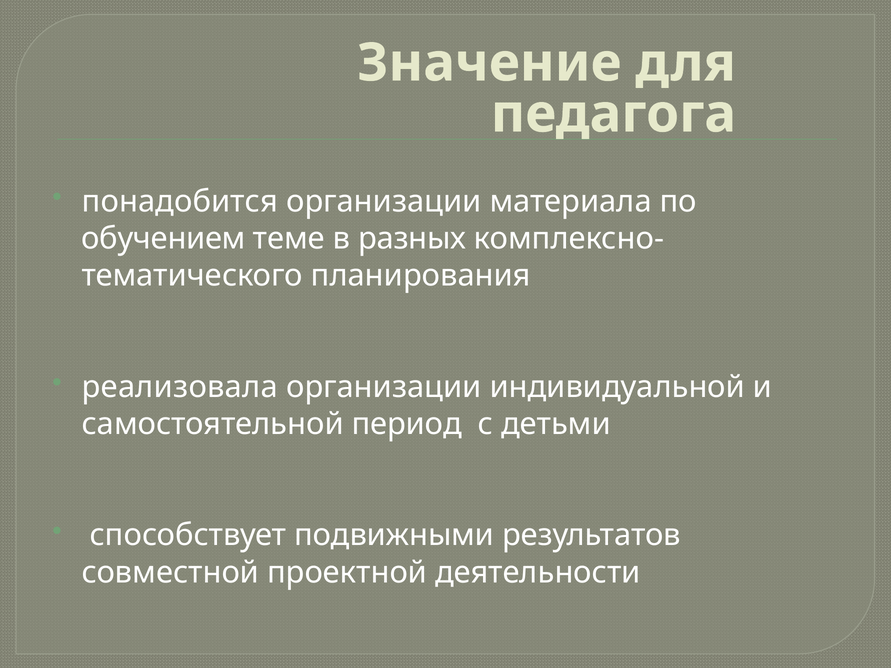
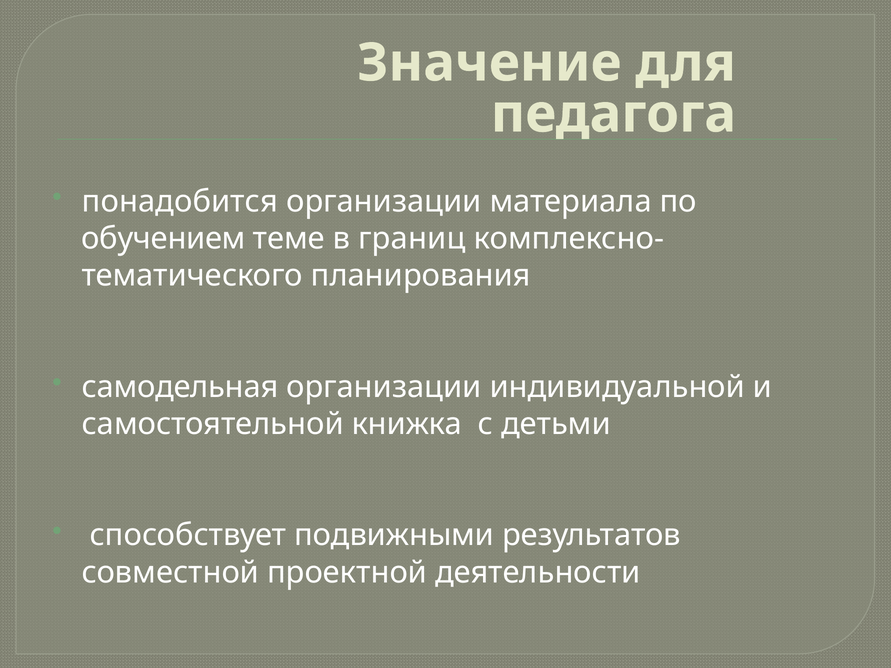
разных: разных -> границ
реализовала: реализовала -> самодельная
период: период -> книжка
